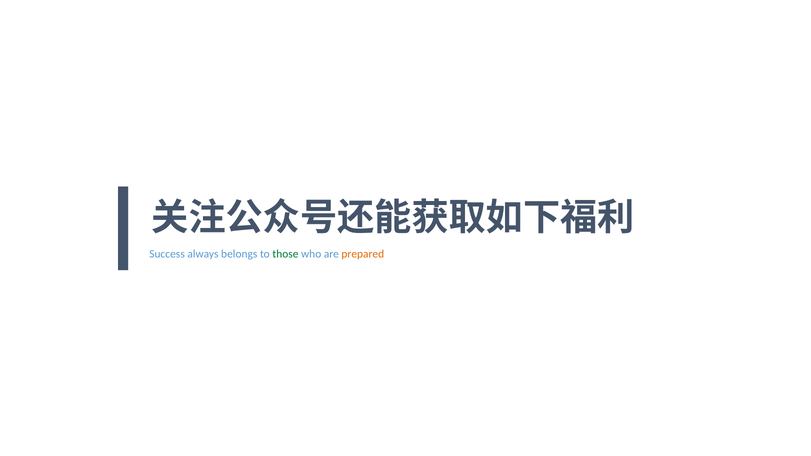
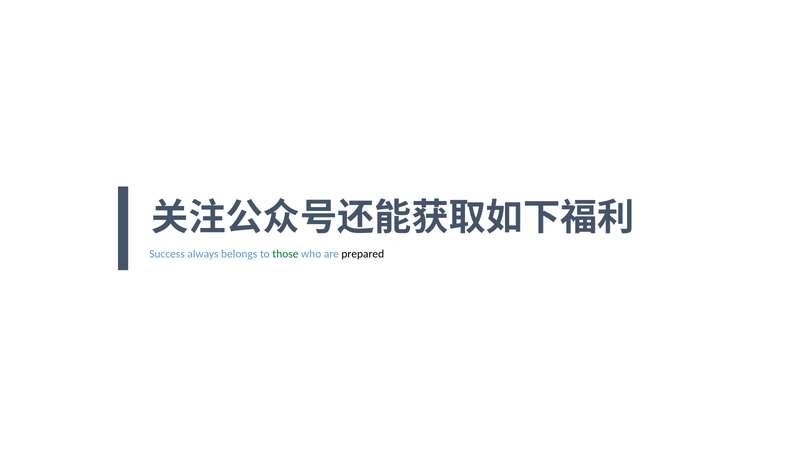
prepared colour: orange -> black
